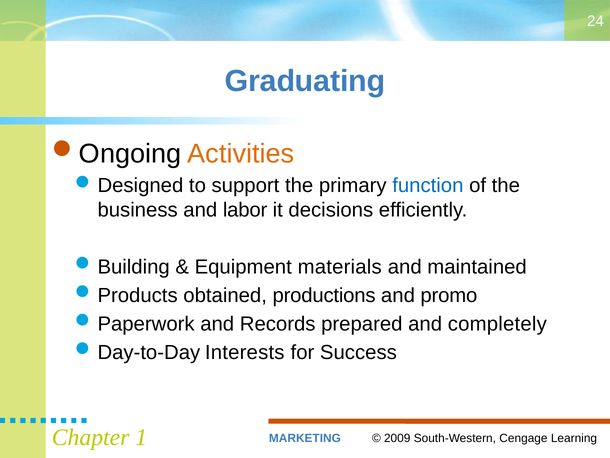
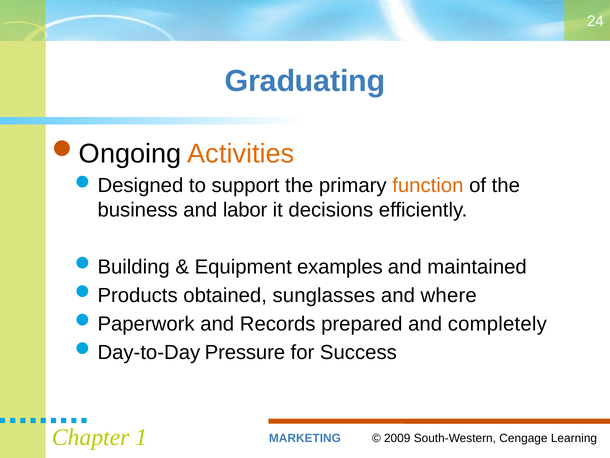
function colour: blue -> orange
materials: materials -> examples
productions: productions -> sunglasses
promo: promo -> where
Interests: Interests -> Pressure
